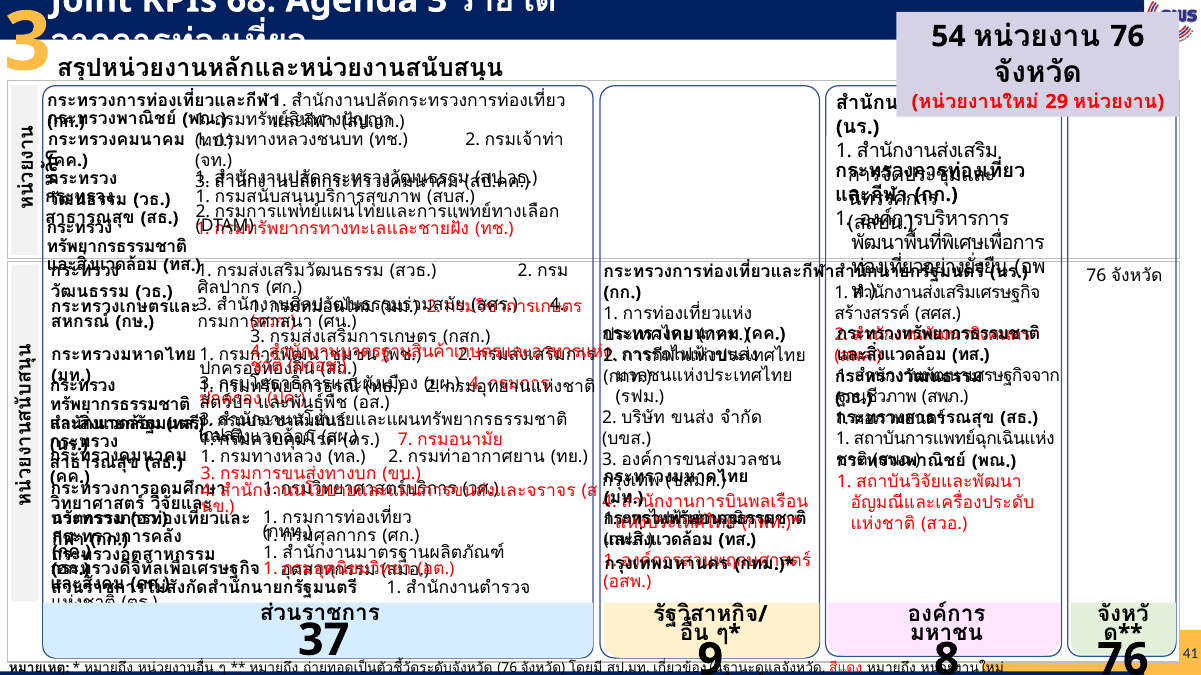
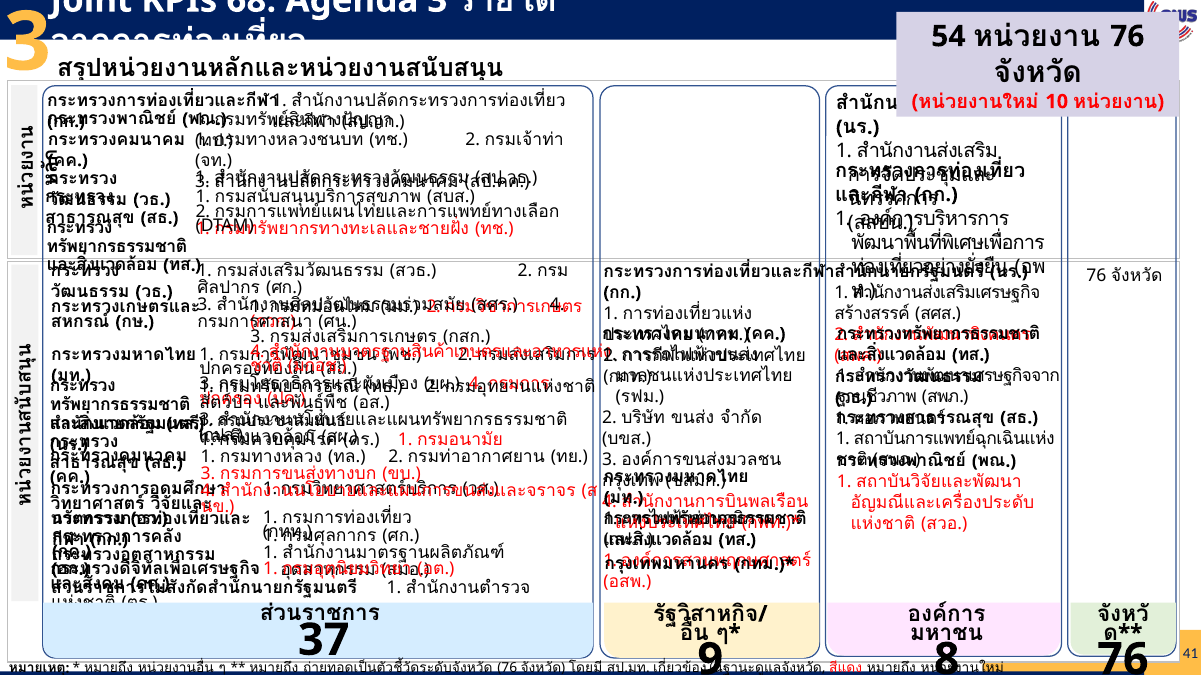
29: 29 -> 10
7 at (405, 440): 7 -> 1
